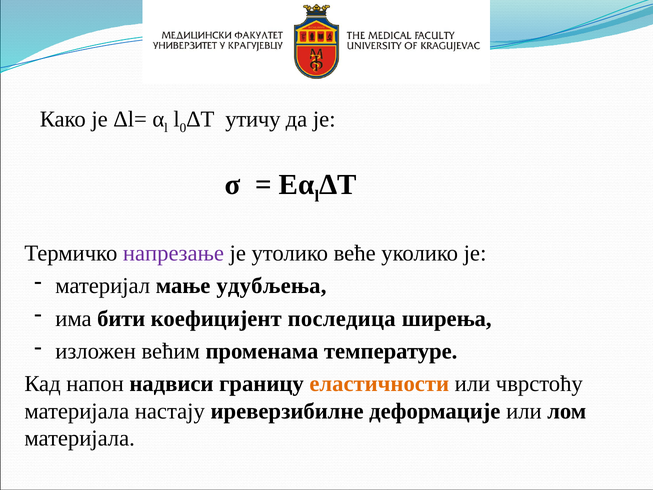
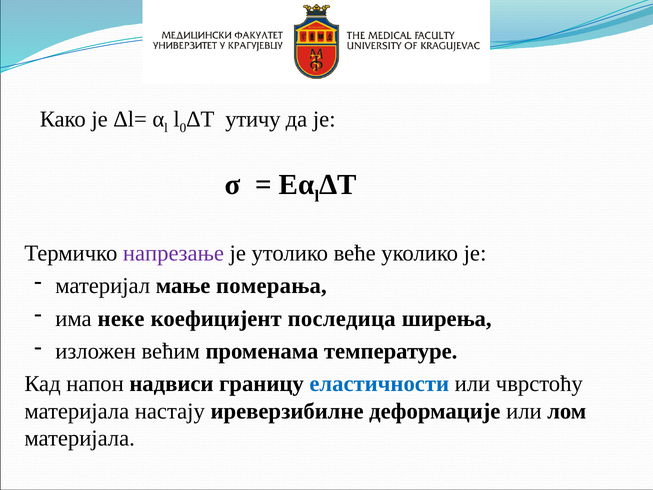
удубљења: удубљења -> померања
бити: бити -> неке
еластичности colour: orange -> blue
